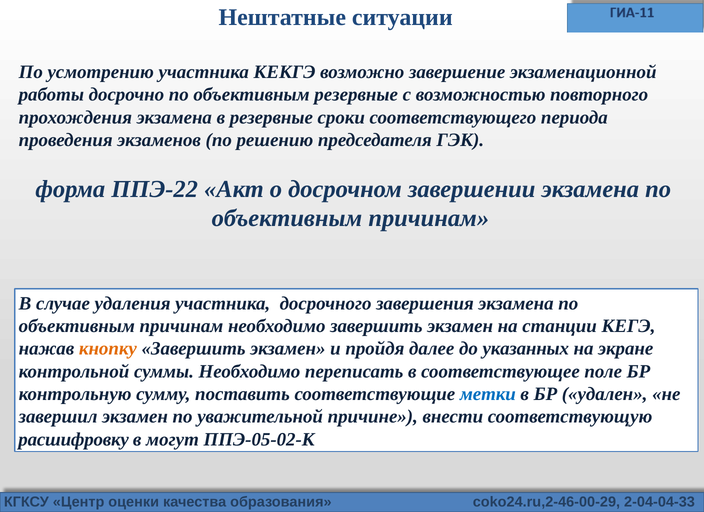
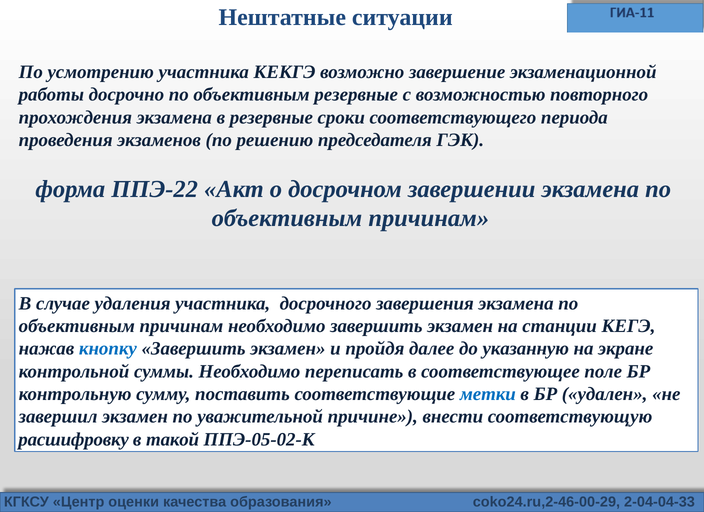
кнопку colour: orange -> blue
указанных: указанных -> указанную
могут: могут -> такой
